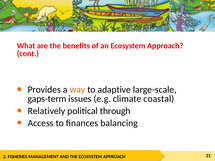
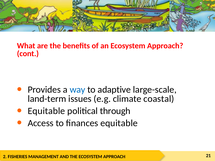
way colour: orange -> blue
gaps-term: gaps-term -> land-term
Relatively at (46, 111): Relatively -> Equitable
finances balancing: balancing -> equitable
